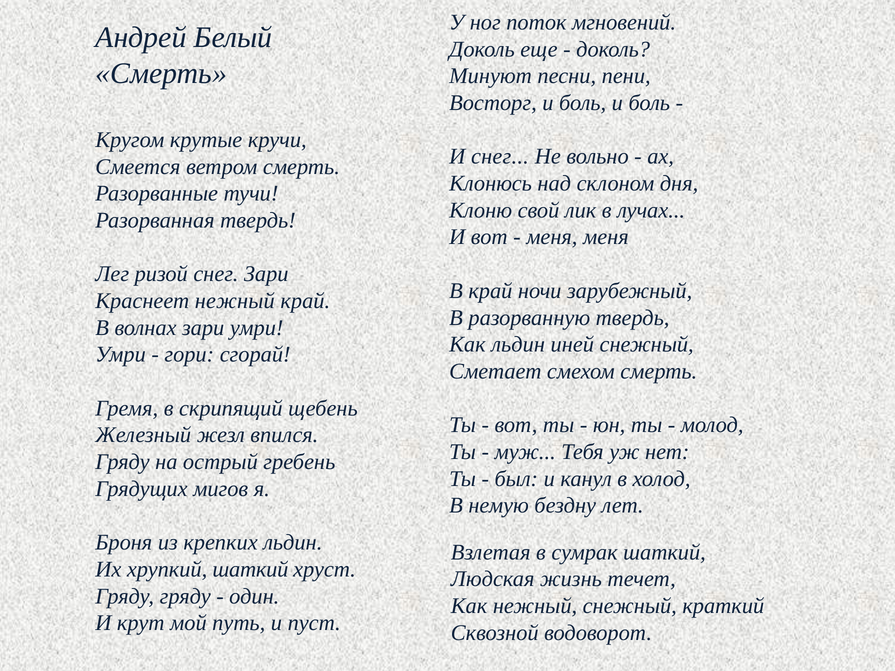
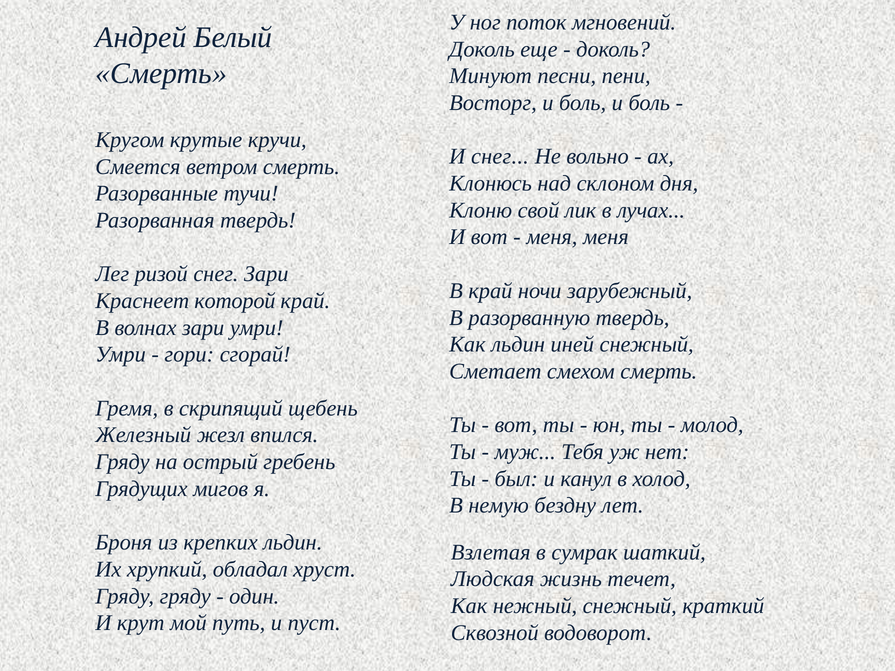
Краснеет нежный: нежный -> которой
хрупкий шаткий: шаткий -> обладал
